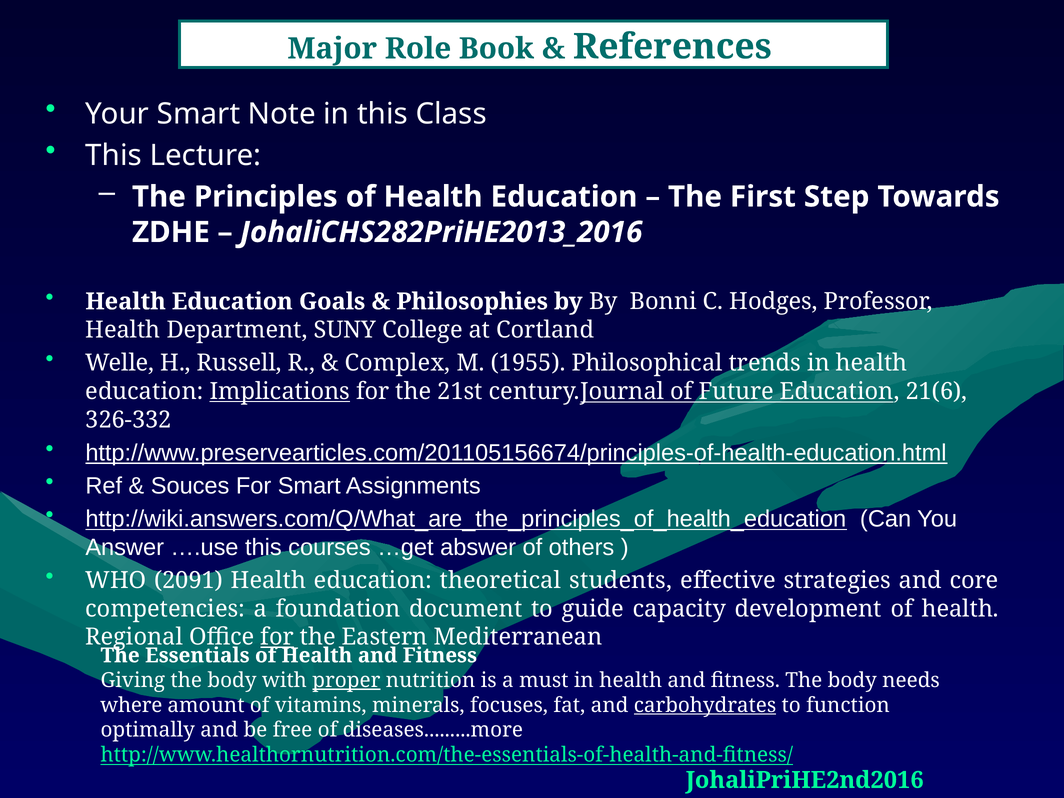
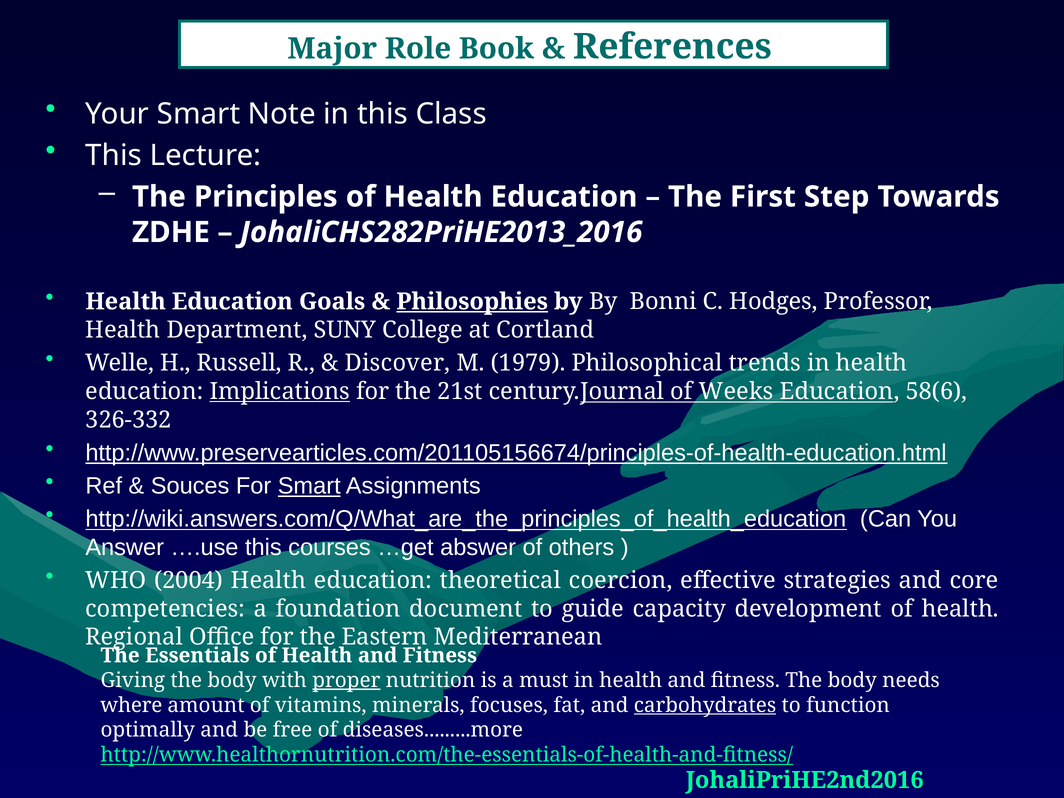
Philosophies underline: none -> present
Complex: Complex -> Discover
1955: 1955 -> 1979
Future: Future -> Weeks
21(6: 21(6 -> 58(6
Smart at (309, 486) underline: none -> present
2091: 2091 -> 2004
students: students -> coercion
for at (277, 637) underline: present -> none
